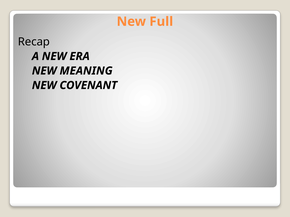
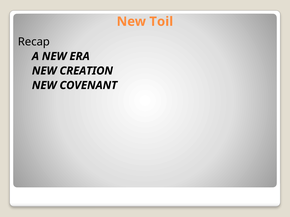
Full: Full -> Toil
MEANING: MEANING -> CREATION
